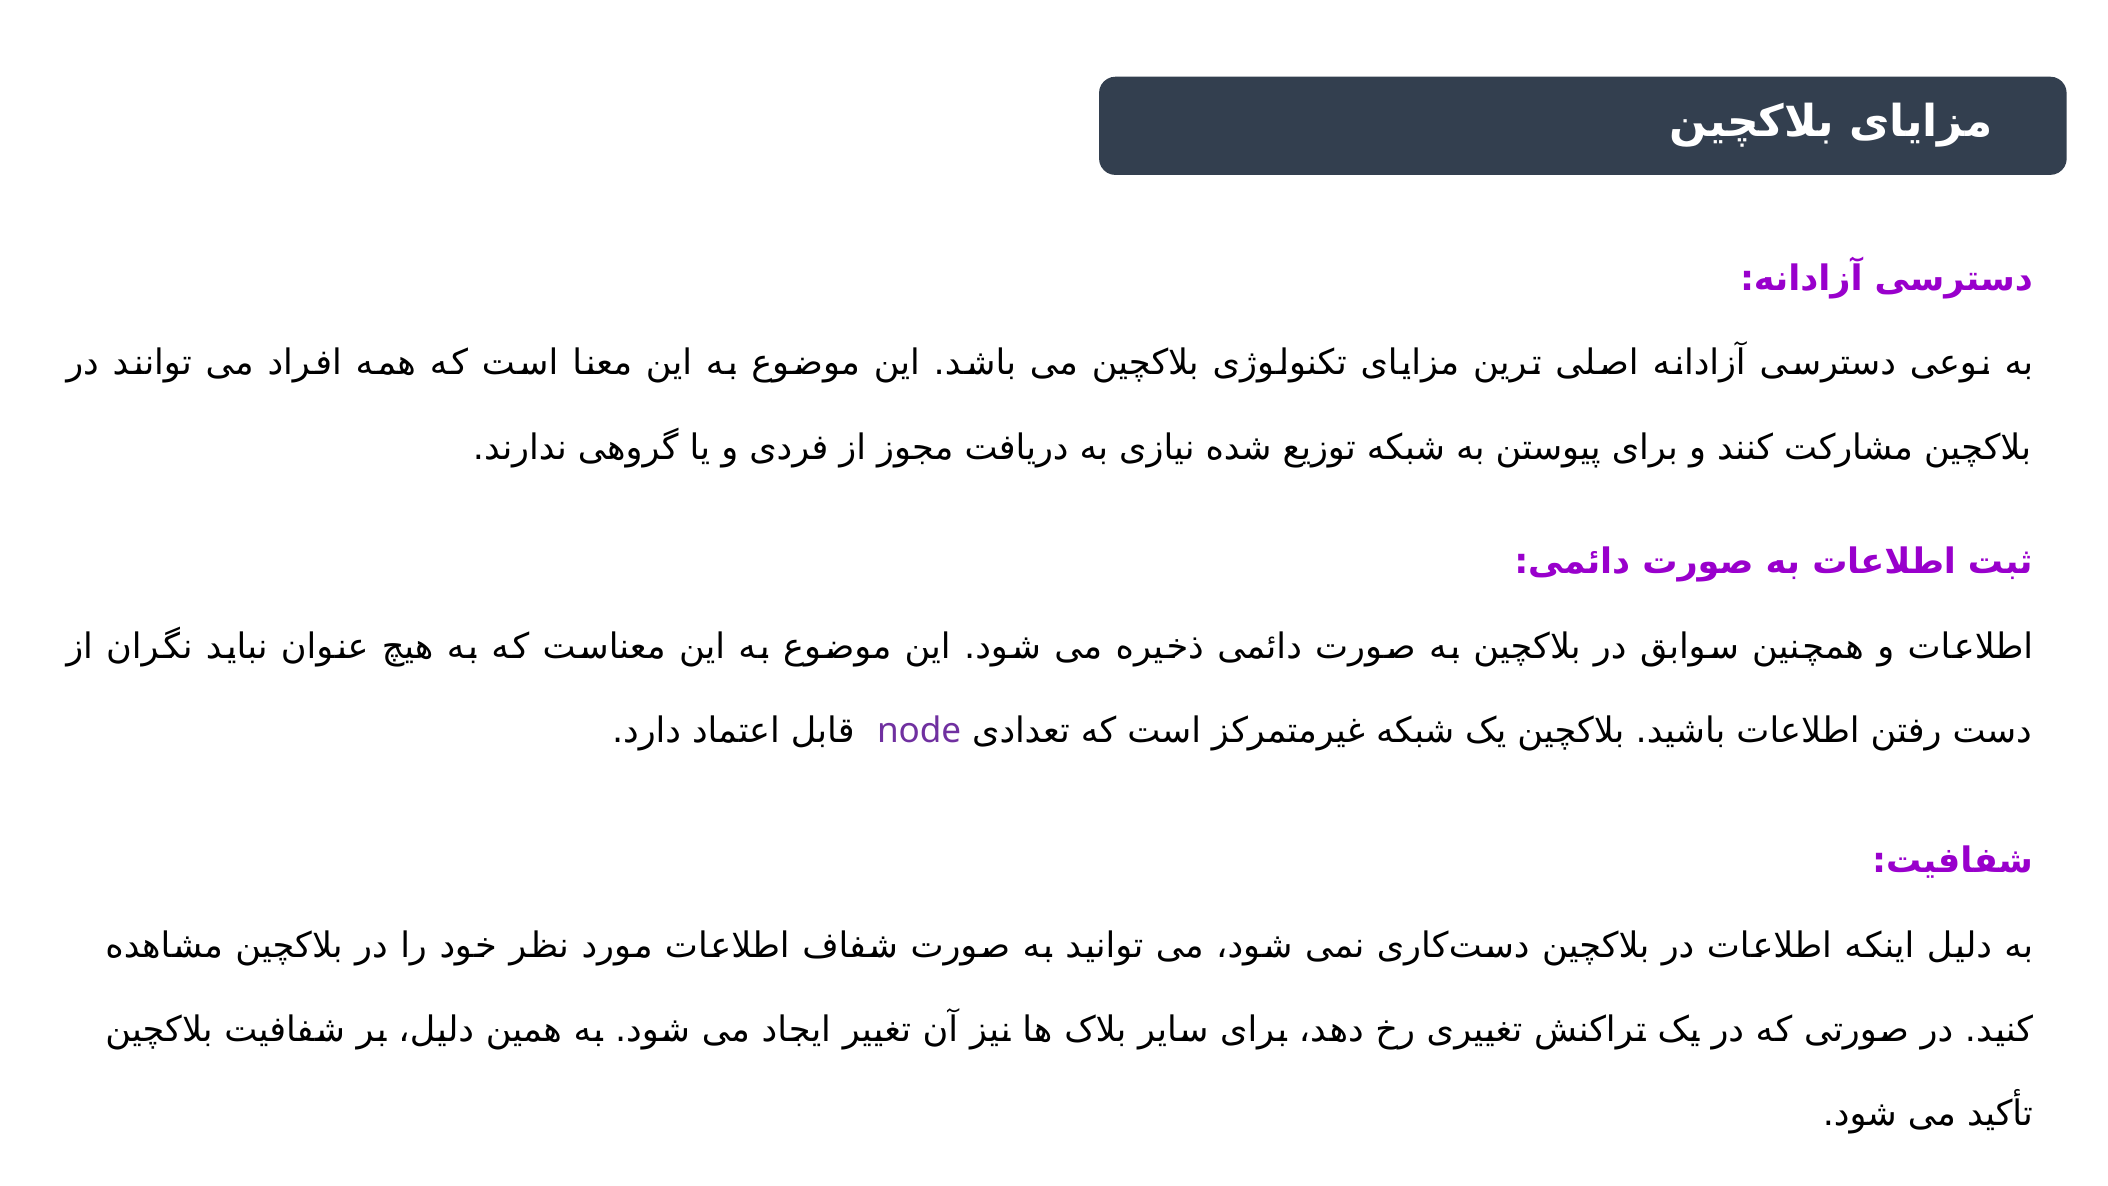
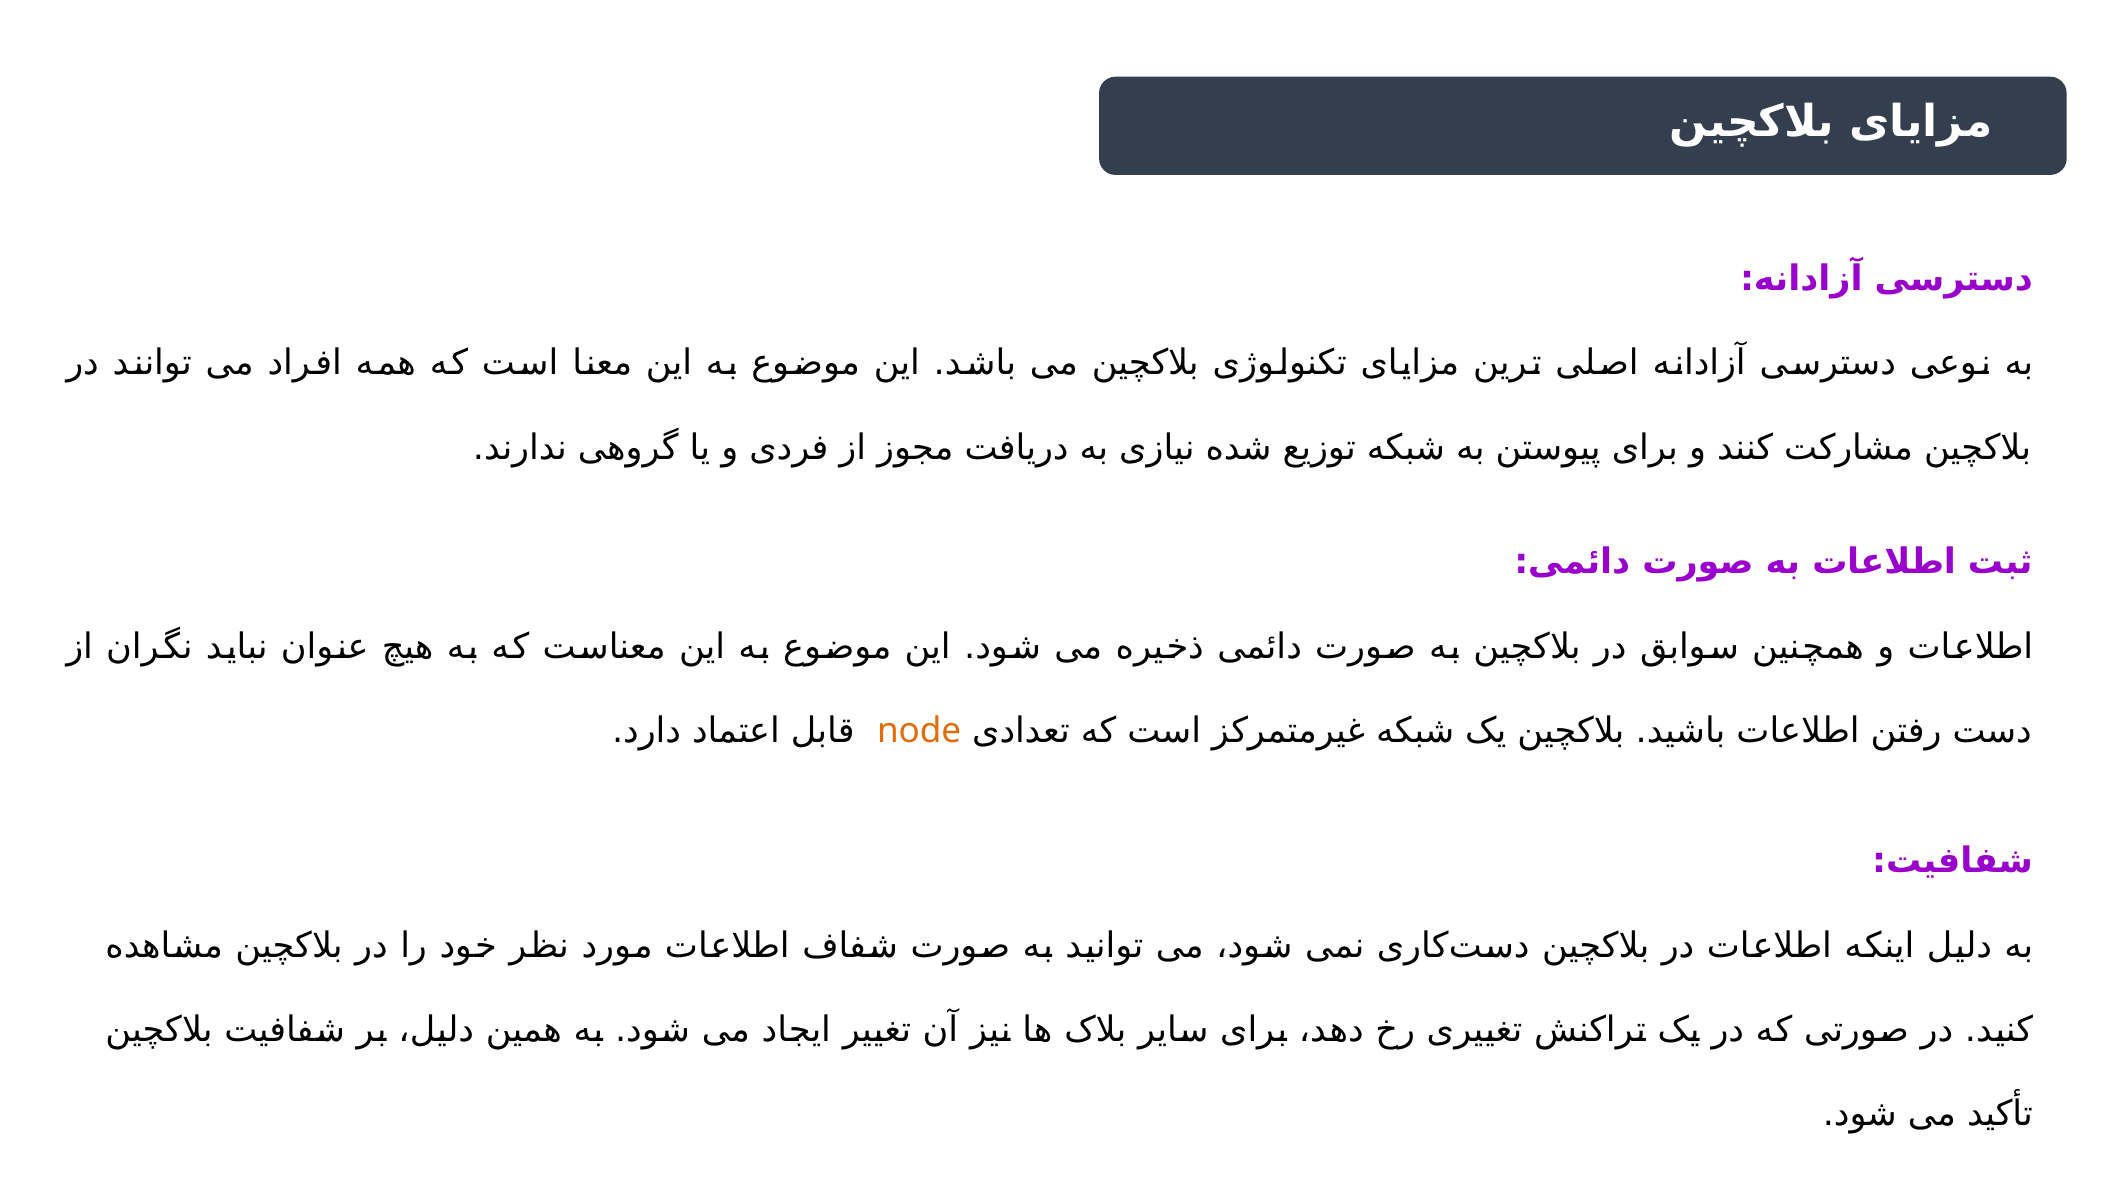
node colour: purple -> orange
